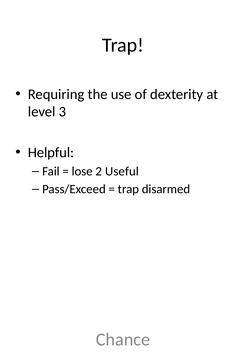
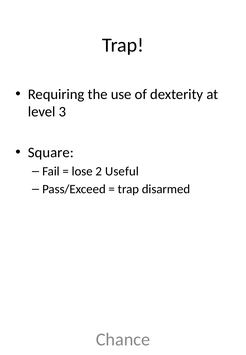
Helpful: Helpful -> Square
